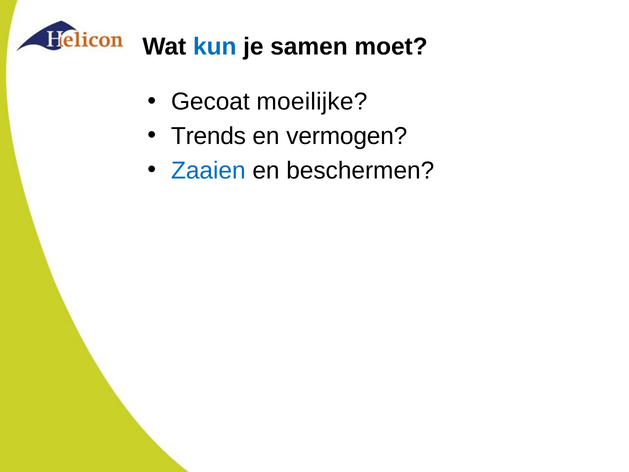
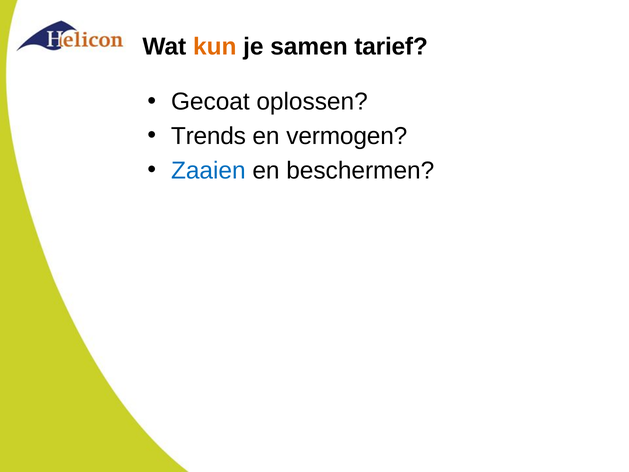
kun colour: blue -> orange
moet: moet -> tarief
moeilijke: moeilijke -> oplossen
